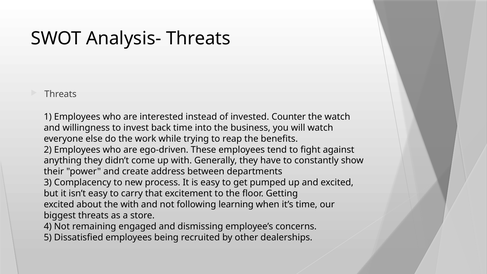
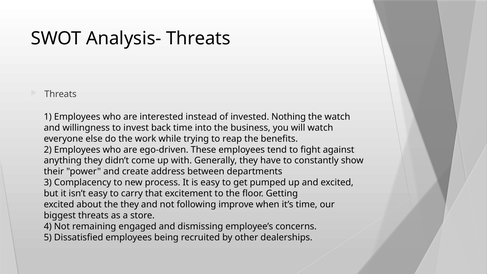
Counter: Counter -> Nothing
the with: with -> they
learning: learning -> improve
